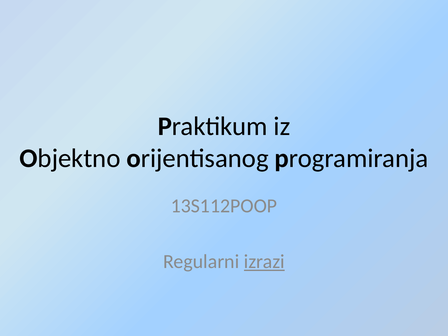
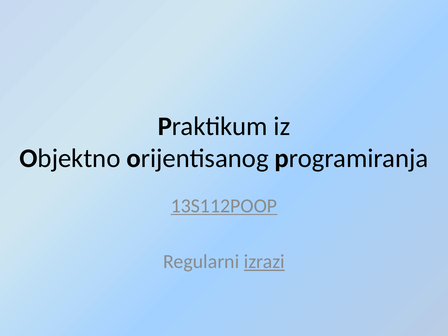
13S112POOP underline: none -> present
